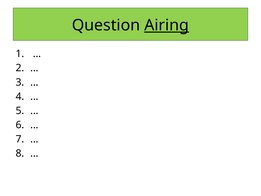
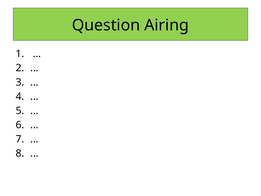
Airing underline: present -> none
